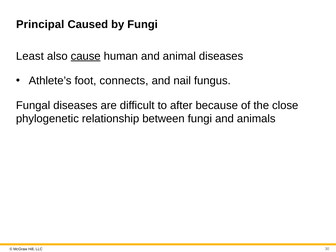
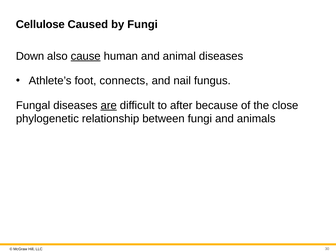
Principal: Principal -> Cellulose
Least: Least -> Down
are underline: none -> present
